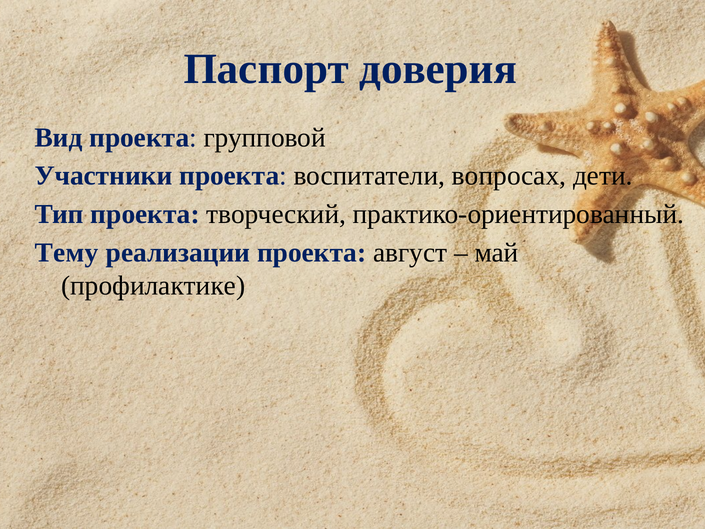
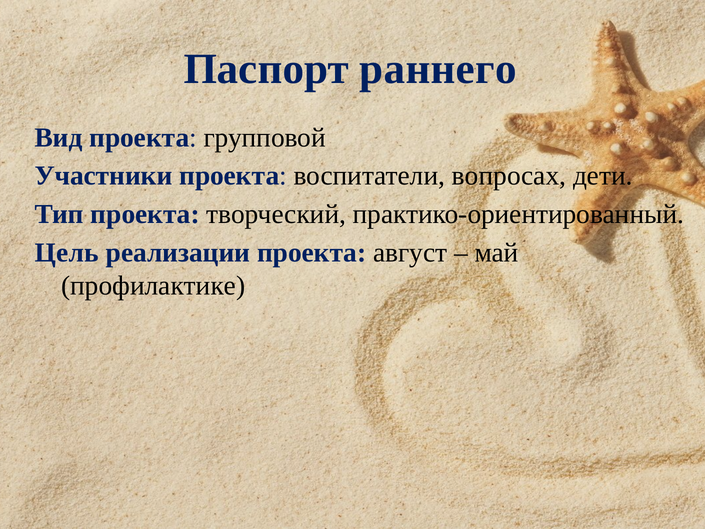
доверия: доверия -> раннего
Тему: Тему -> Цель
